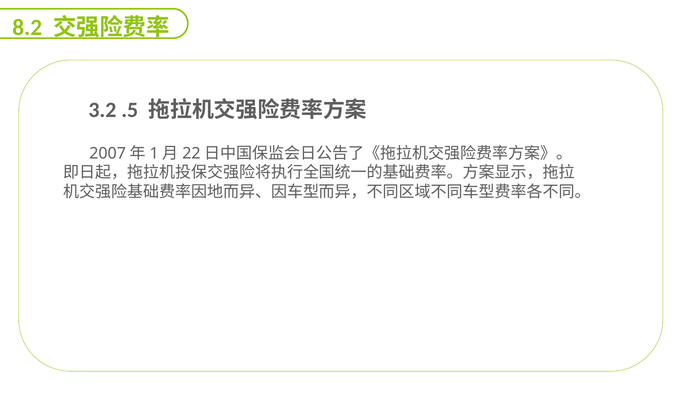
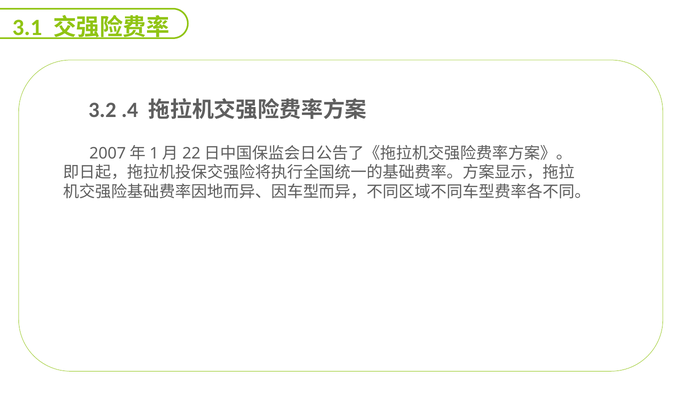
8.2: 8.2 -> 3.1
.5: .5 -> .4
